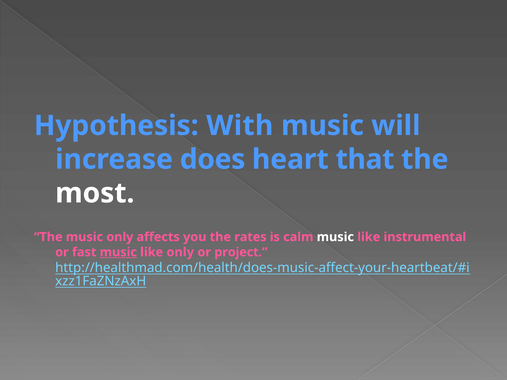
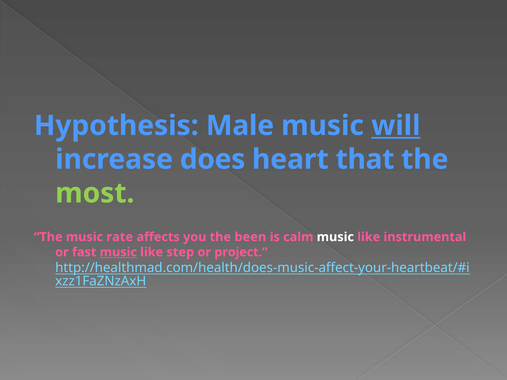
With: With -> Male
will underline: none -> present
most colour: white -> light green
music only: only -> rate
rates: rates -> been
like only: only -> step
